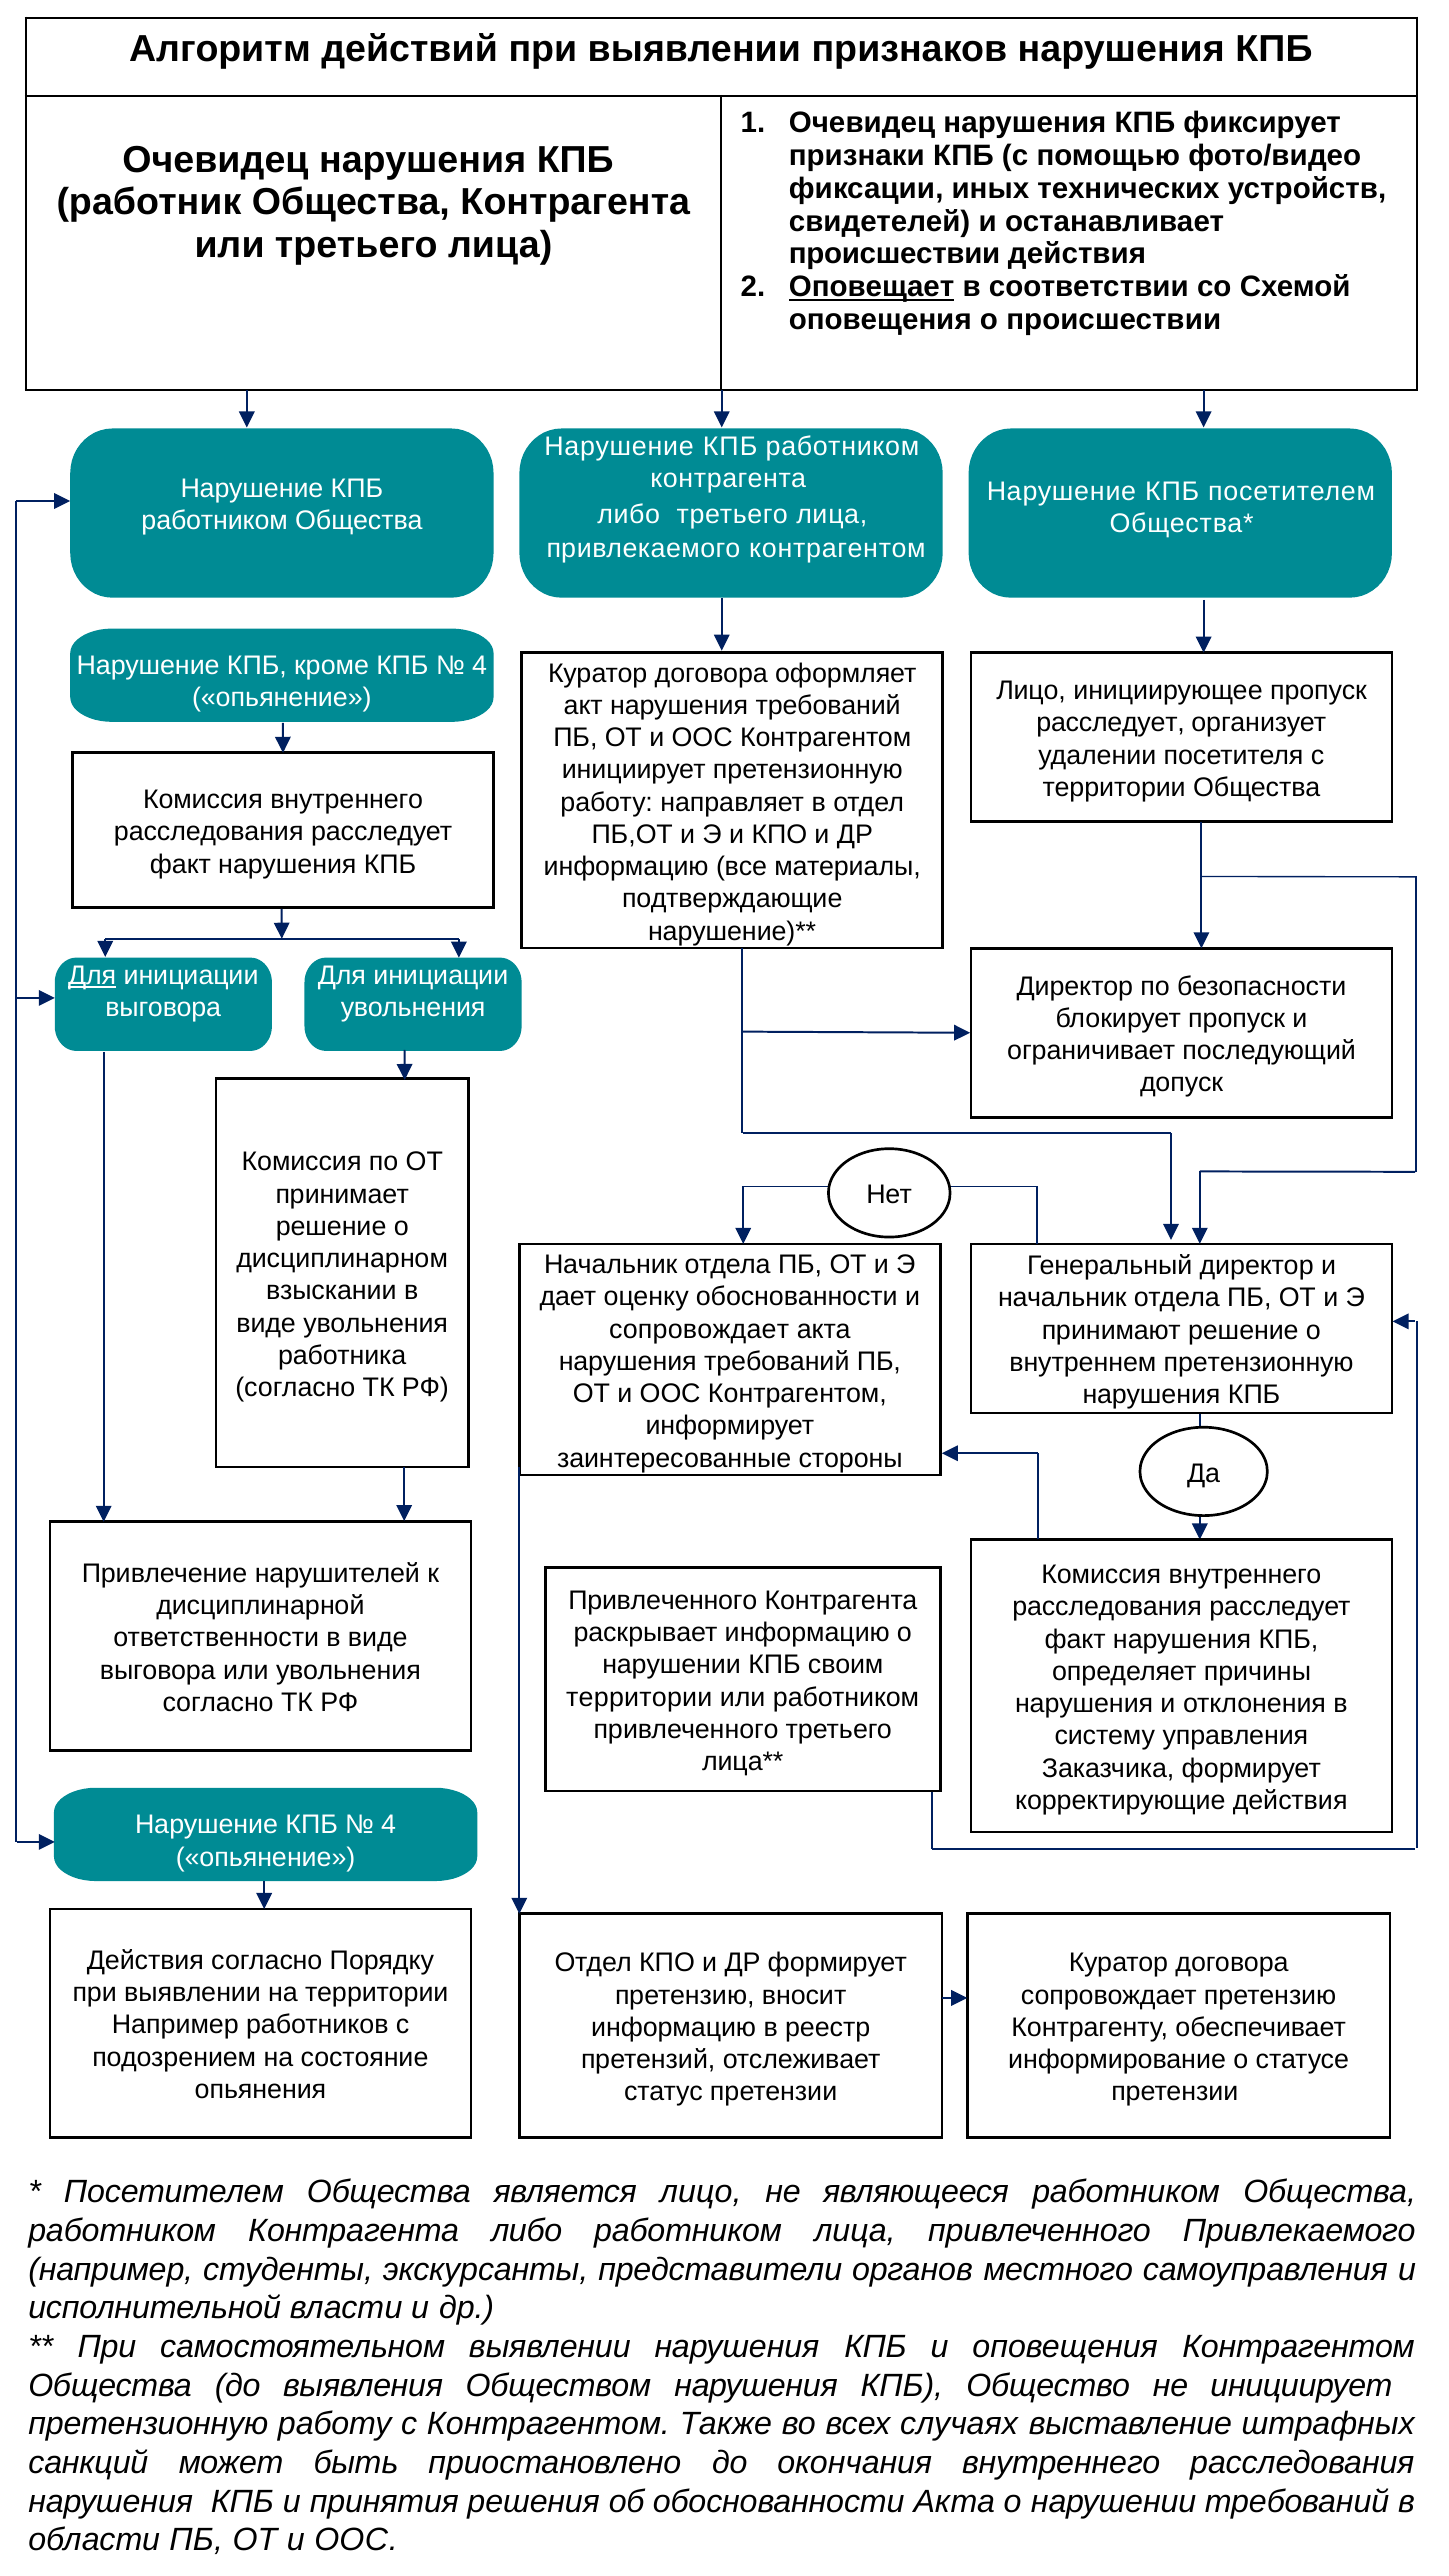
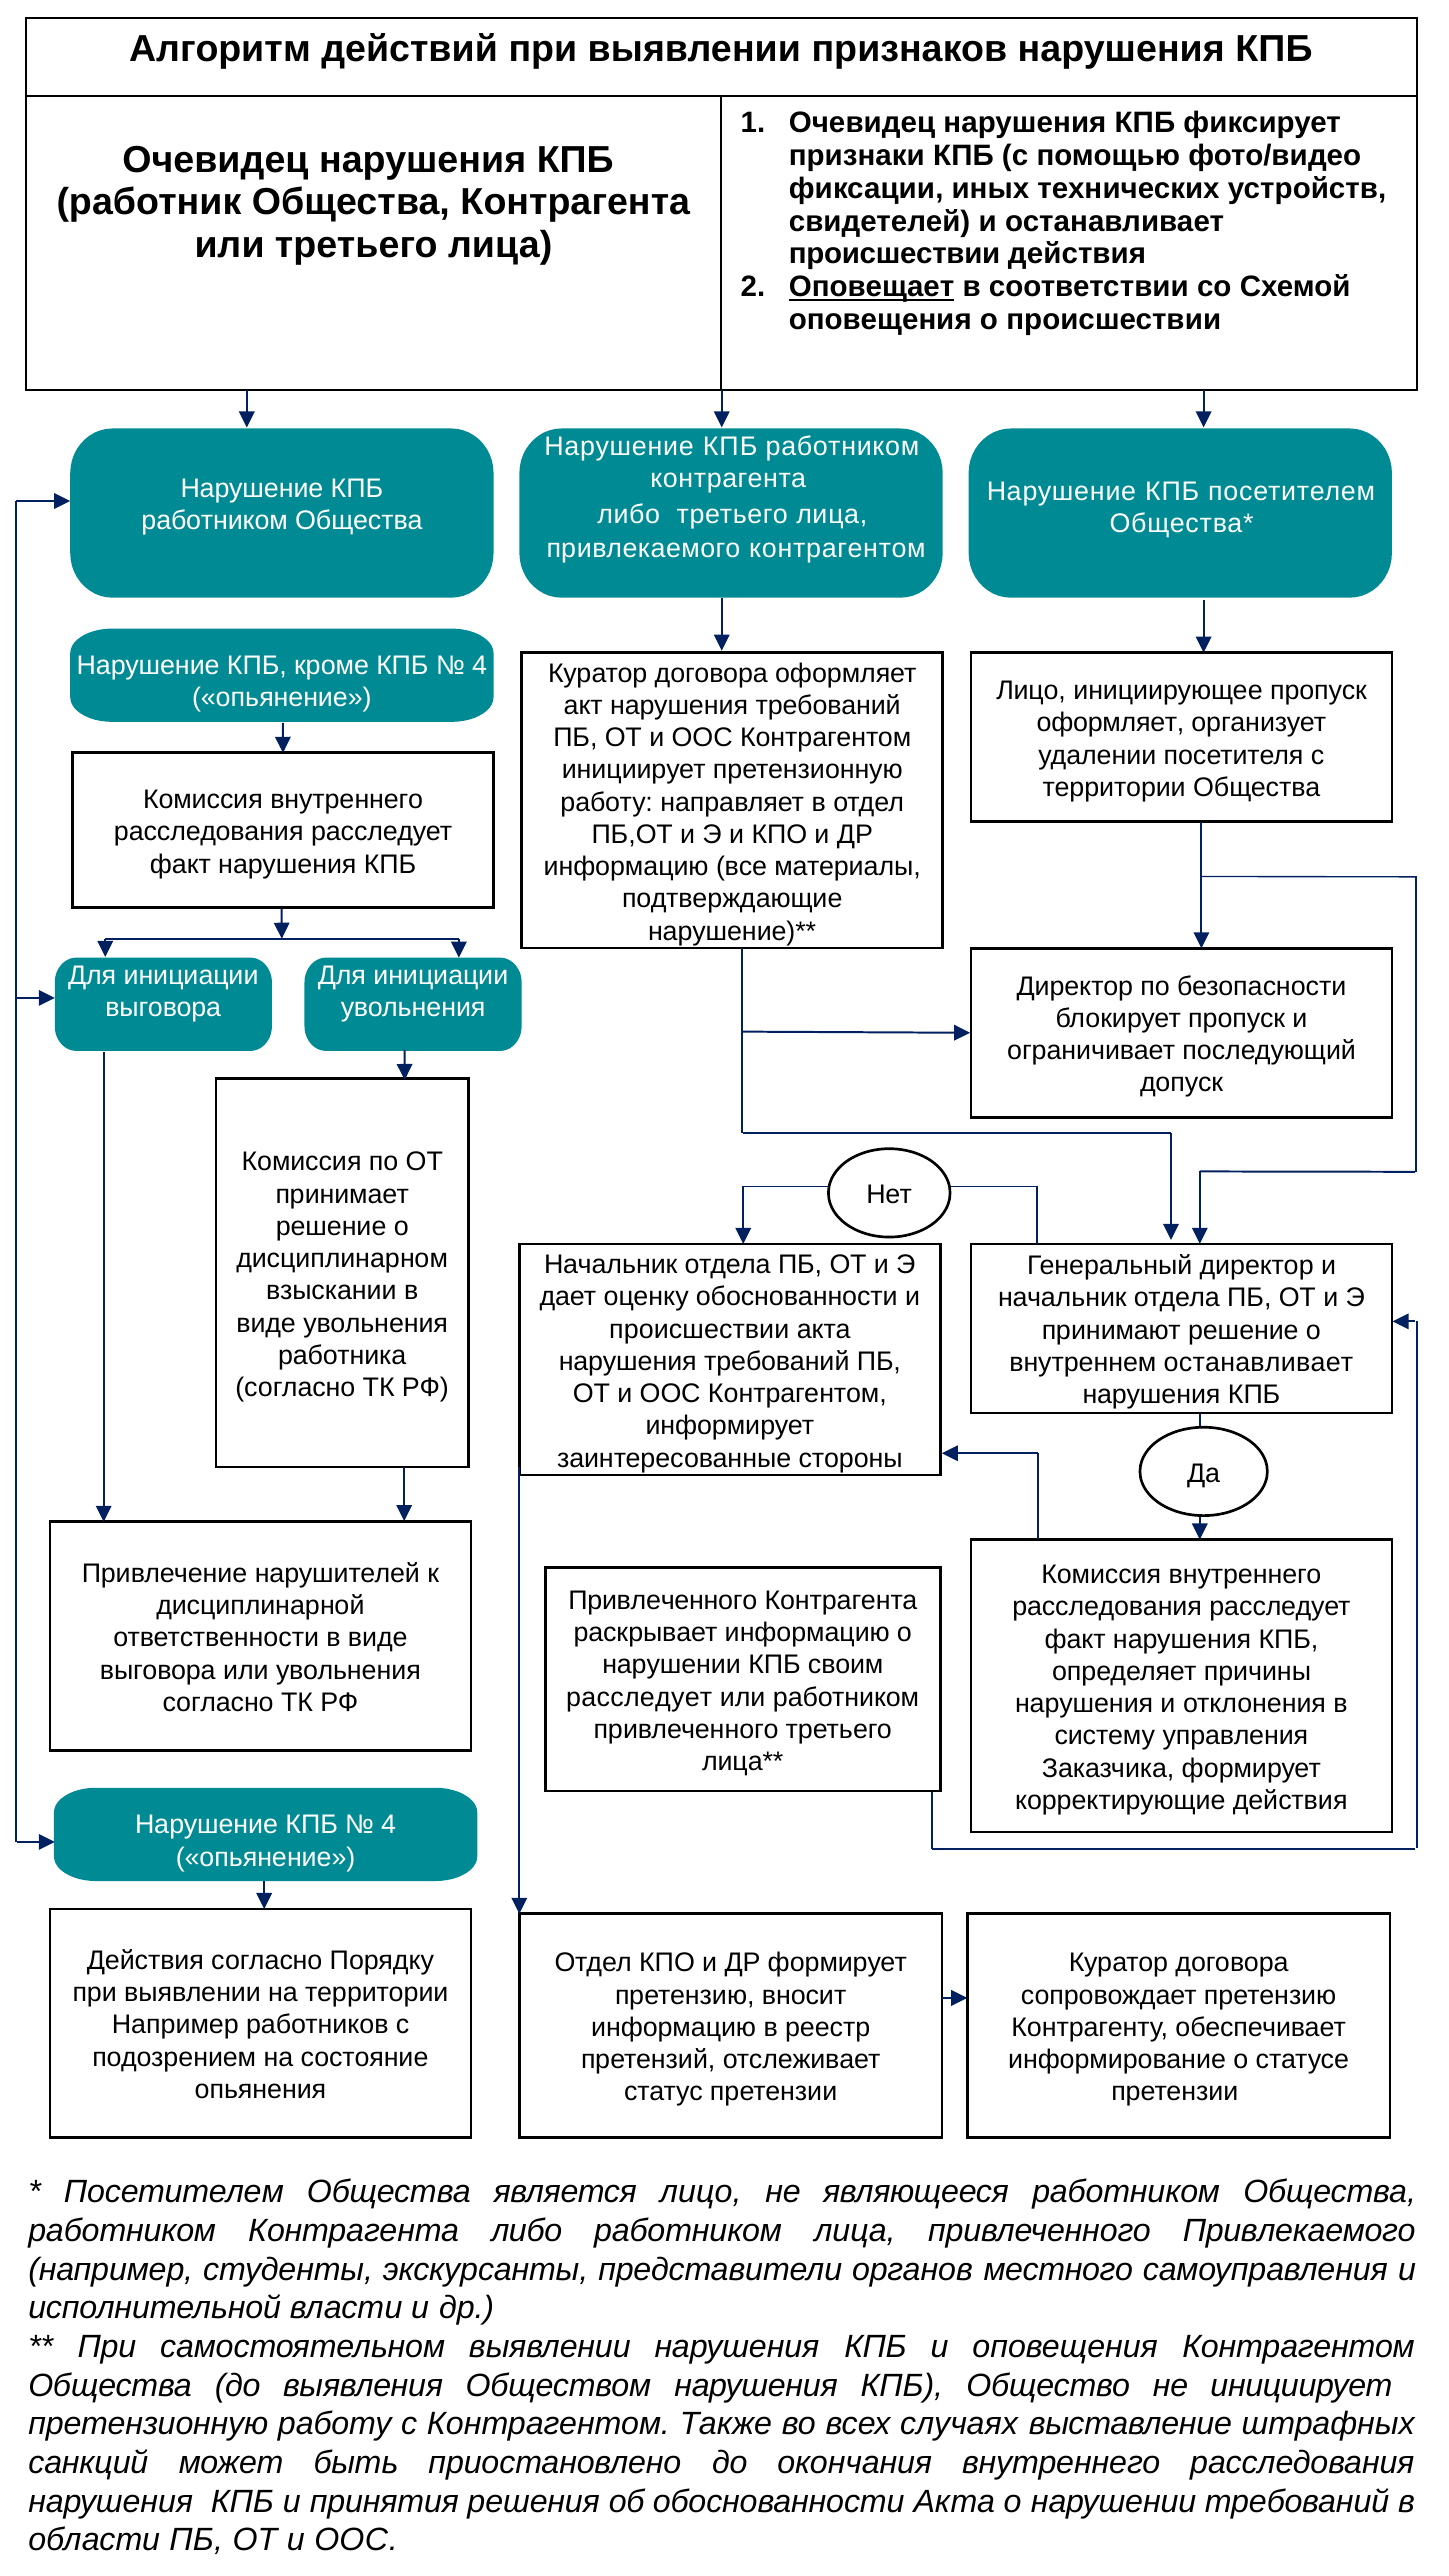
расследует at (1111, 723): расследует -> оформляет
Для at (92, 976) underline: present -> none
сопровождает at (699, 1329): сопровождает -> происшествии
внутреннем претензионную: претензионную -> останавливает
территории at (639, 1697): территории -> расследует
